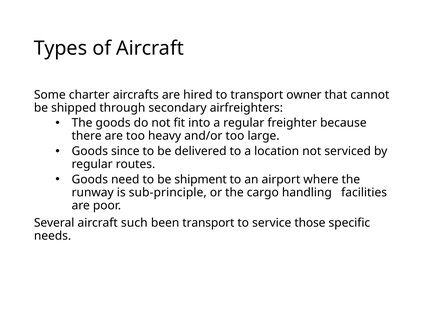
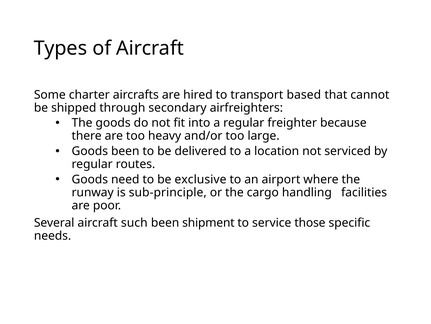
owner: owner -> based
Goods since: since -> been
shipment: shipment -> exclusive
been transport: transport -> shipment
